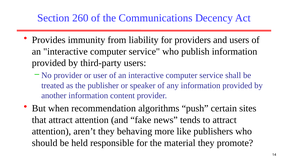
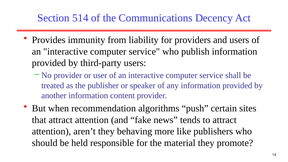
260: 260 -> 514
